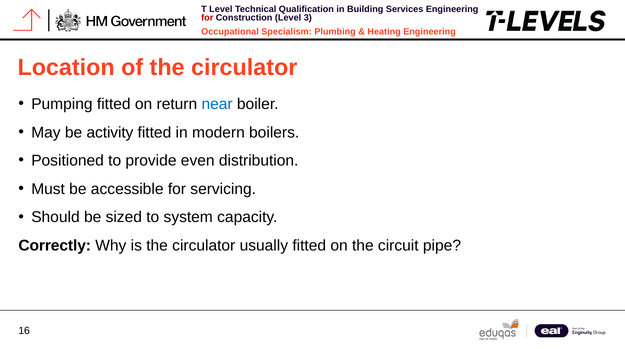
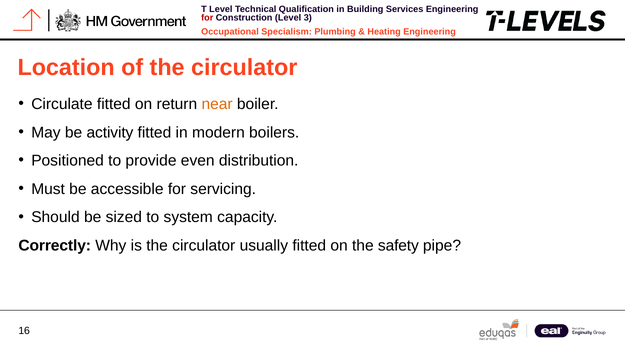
Pumping: Pumping -> Circulate
near colour: blue -> orange
circuit: circuit -> safety
